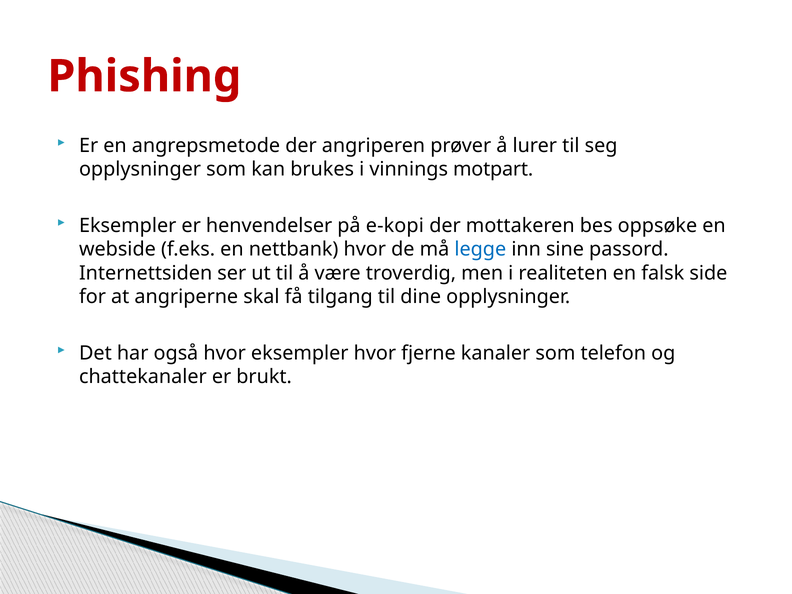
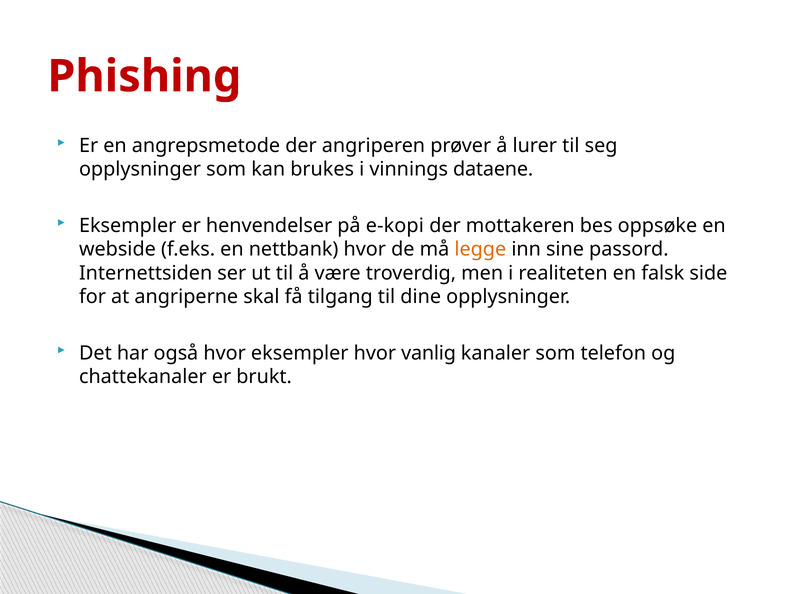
motpart: motpart -> dataene
legge colour: blue -> orange
fjerne: fjerne -> vanlig
